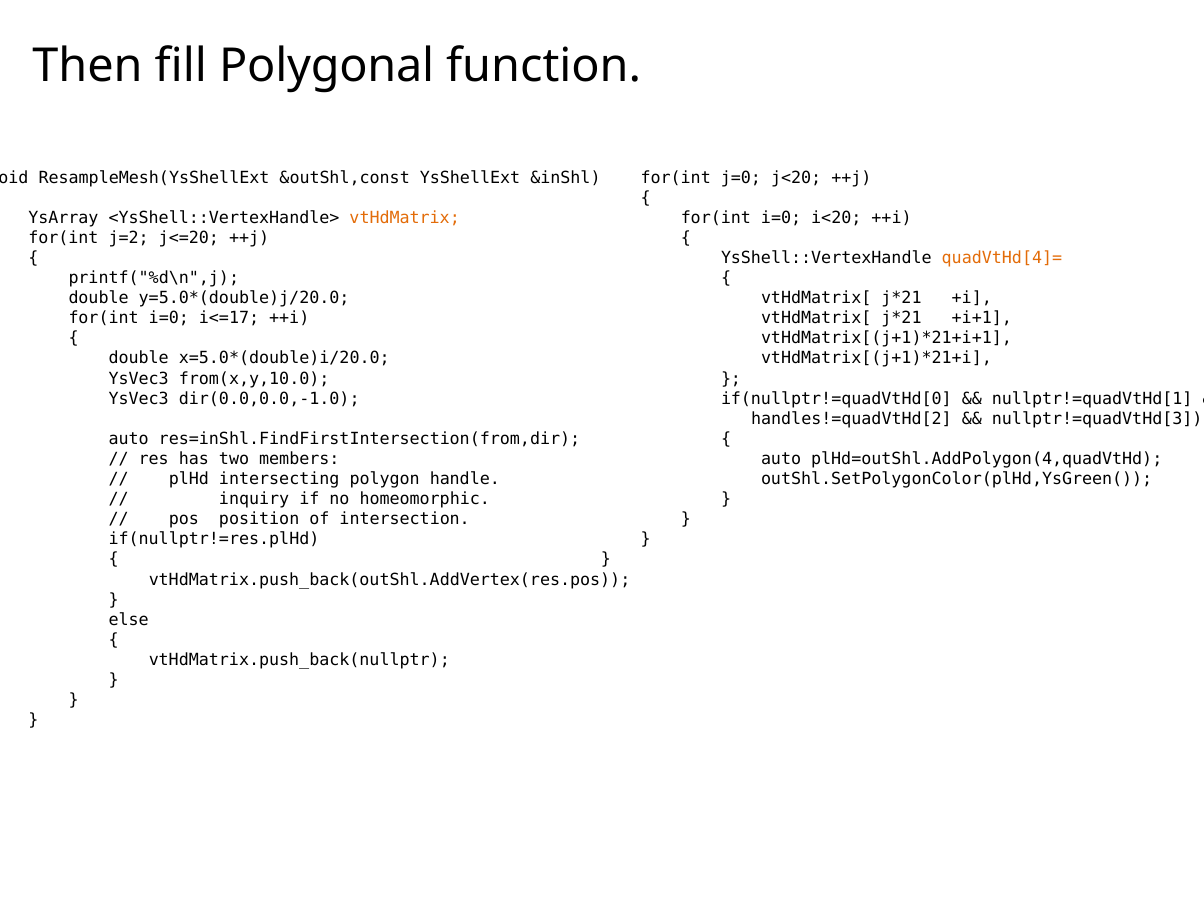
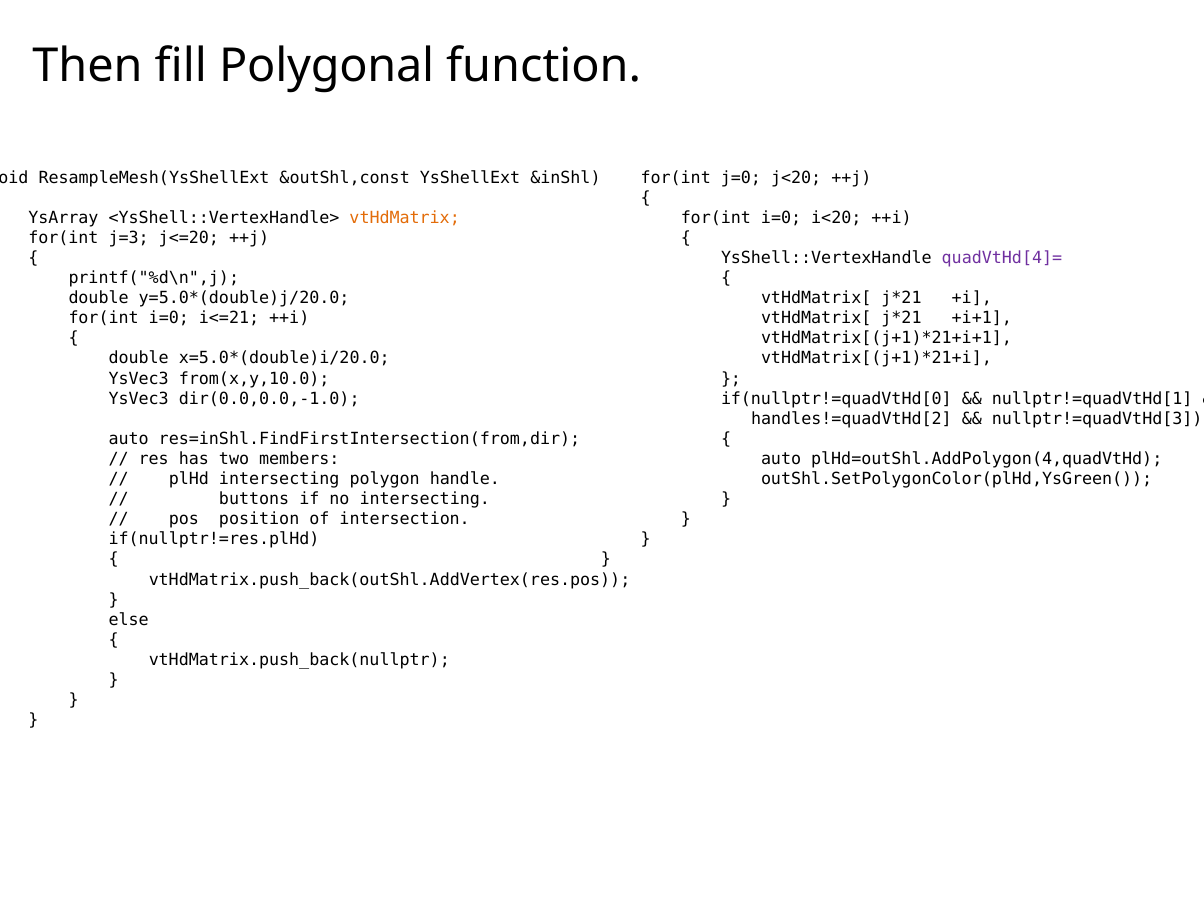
j=2: j=2 -> j=3
quadVtHd[4]= colour: orange -> purple
i<=17: i<=17 -> i<=21
inquiry: inquiry -> buttons
no homeomorphic: homeomorphic -> intersecting
